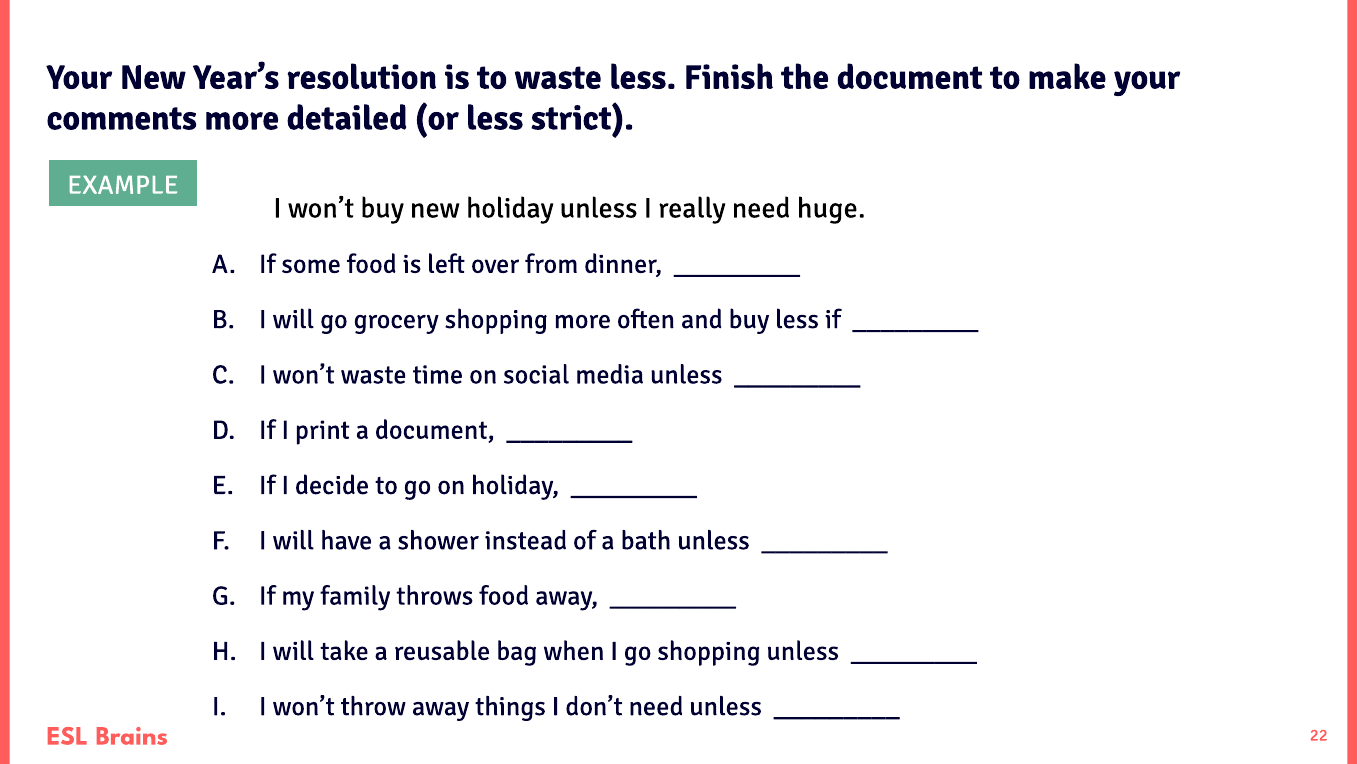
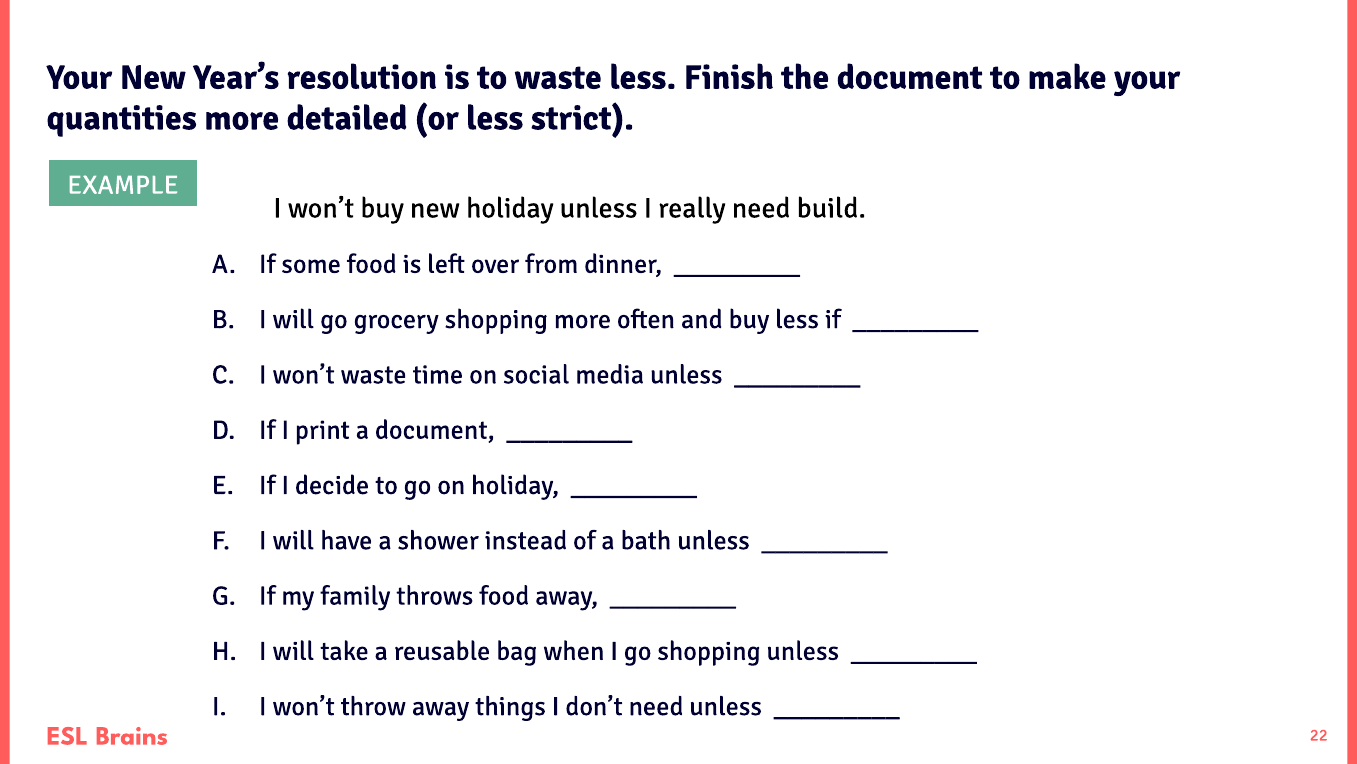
comments: comments -> quantities
huge: huge -> build
